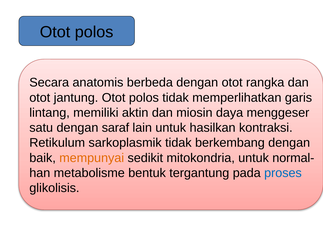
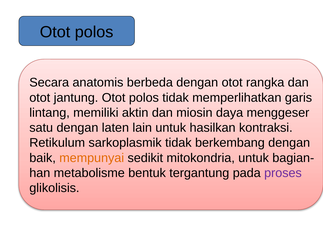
saraf: saraf -> laten
normal-: normal- -> bagian-
proses colour: blue -> purple
